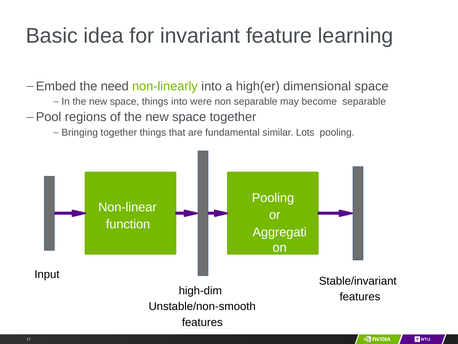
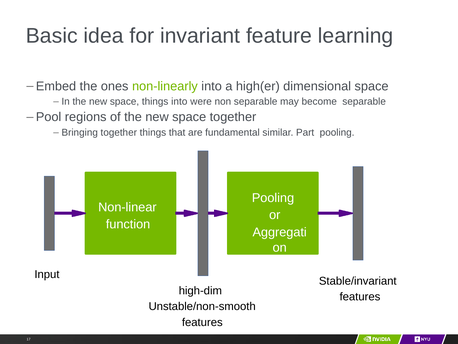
need: need -> ones
Lots: Lots -> Part
